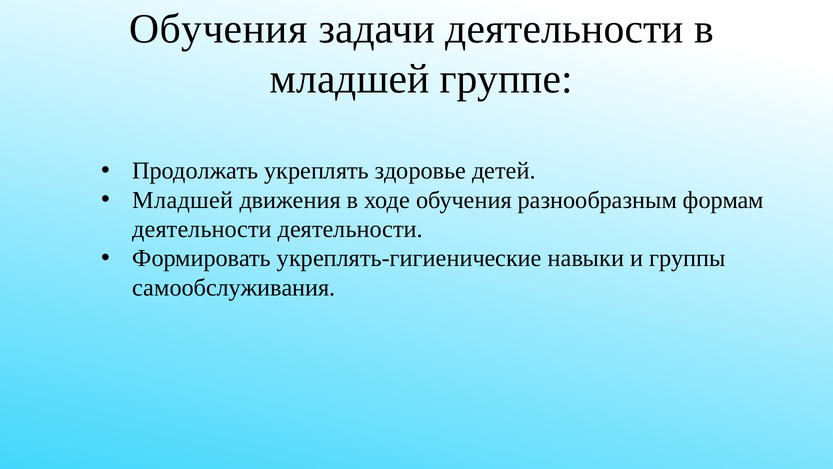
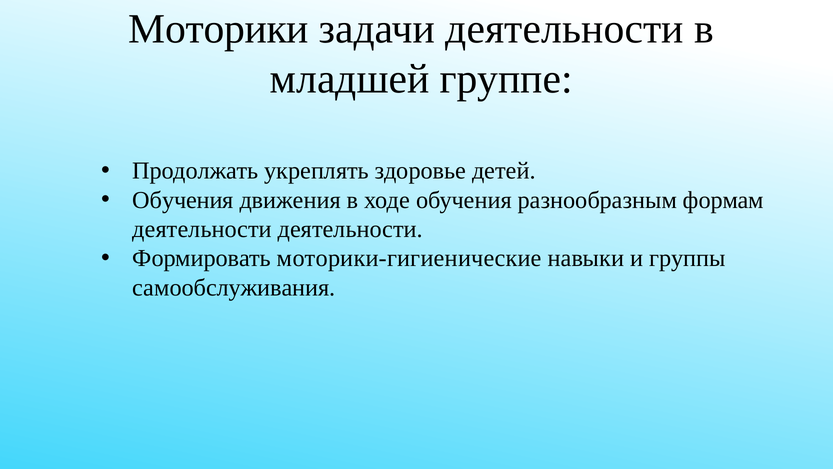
Обучения at (218, 29): Обучения -> Моторики
Младшей at (183, 200): Младшей -> Обучения
укреплять-гигиенические: укреплять-гигиенические -> моторики-гигиенические
